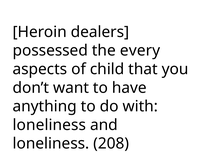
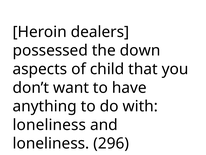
every: every -> down
208: 208 -> 296
